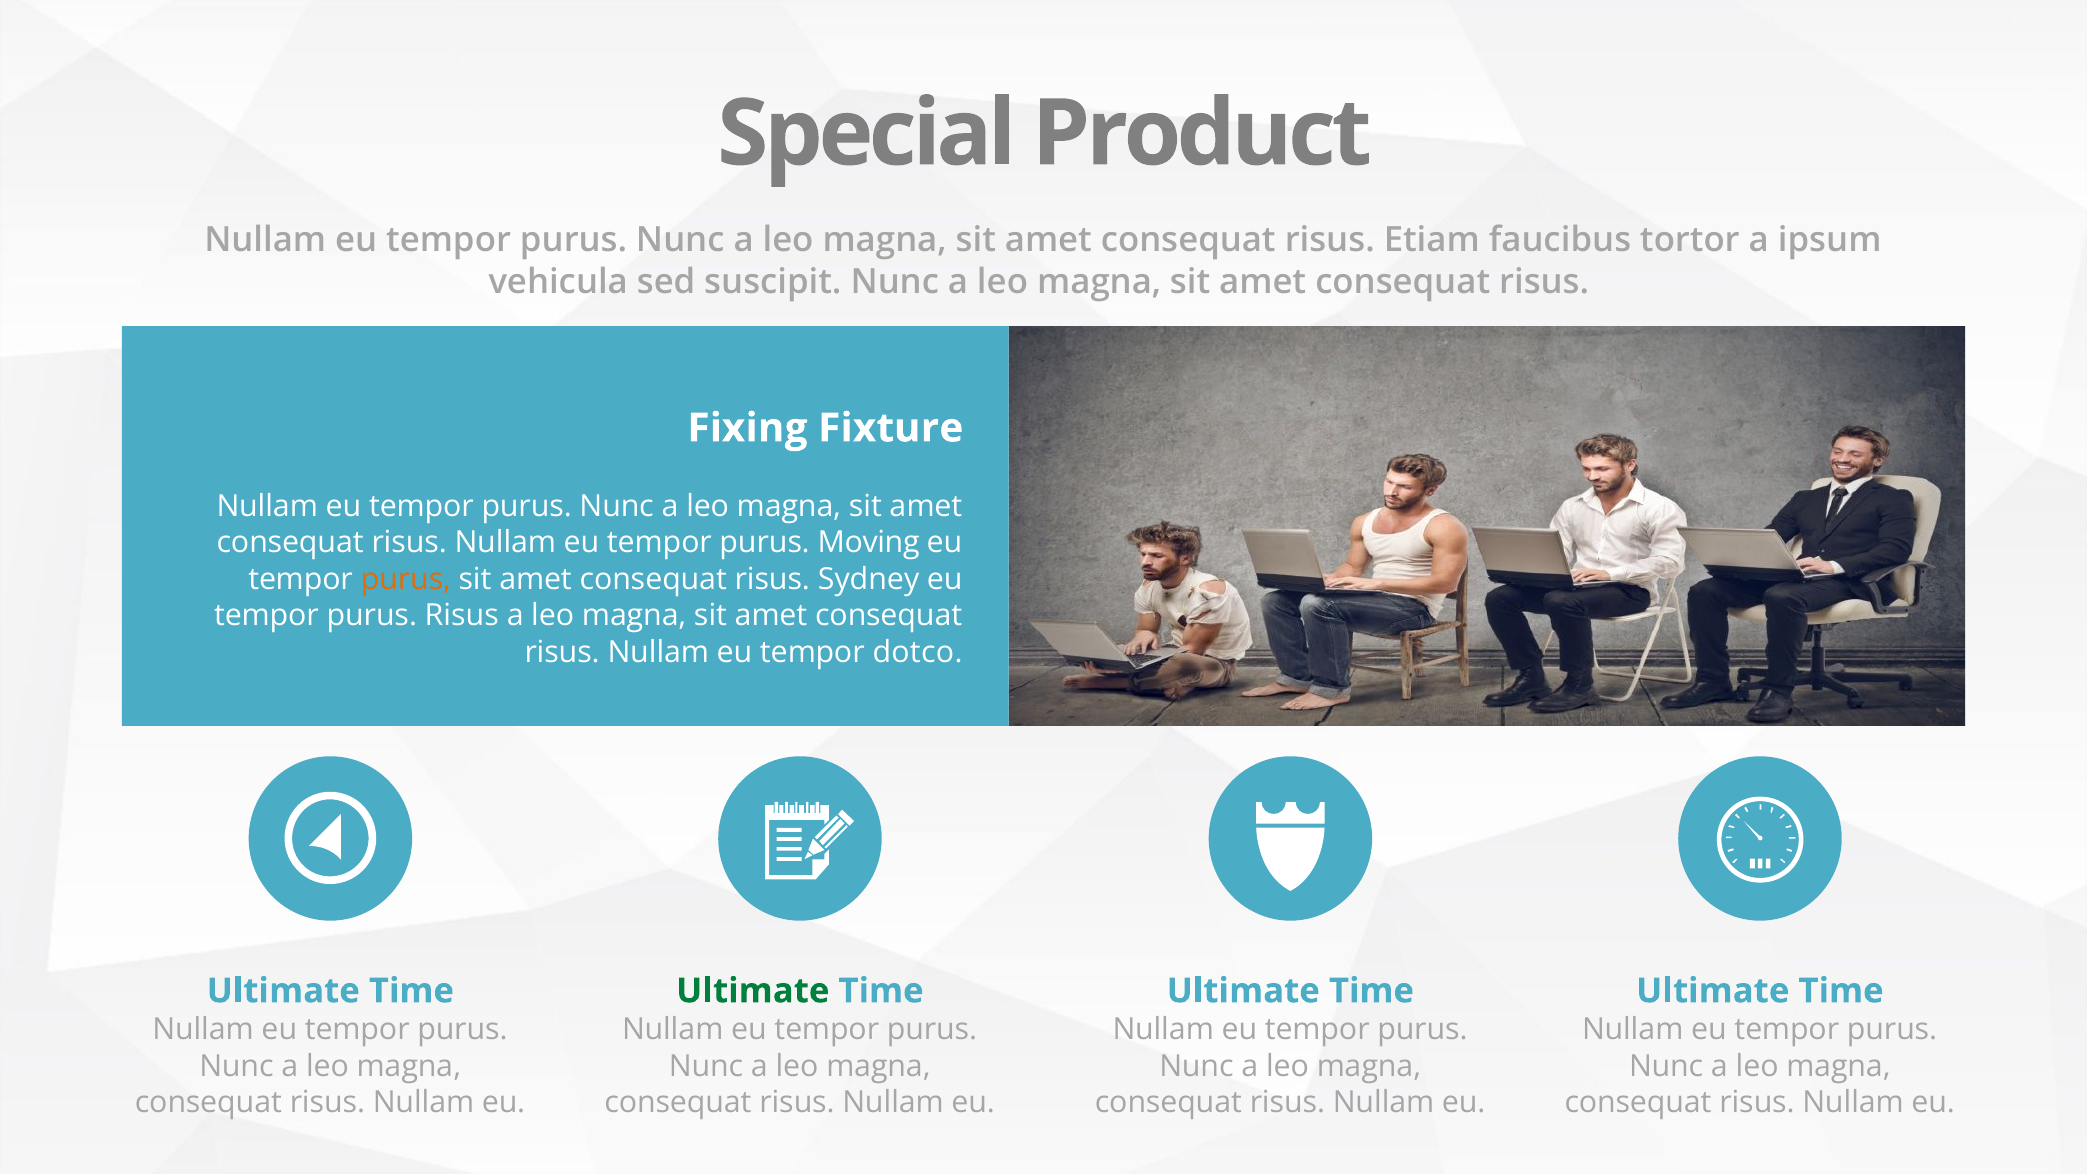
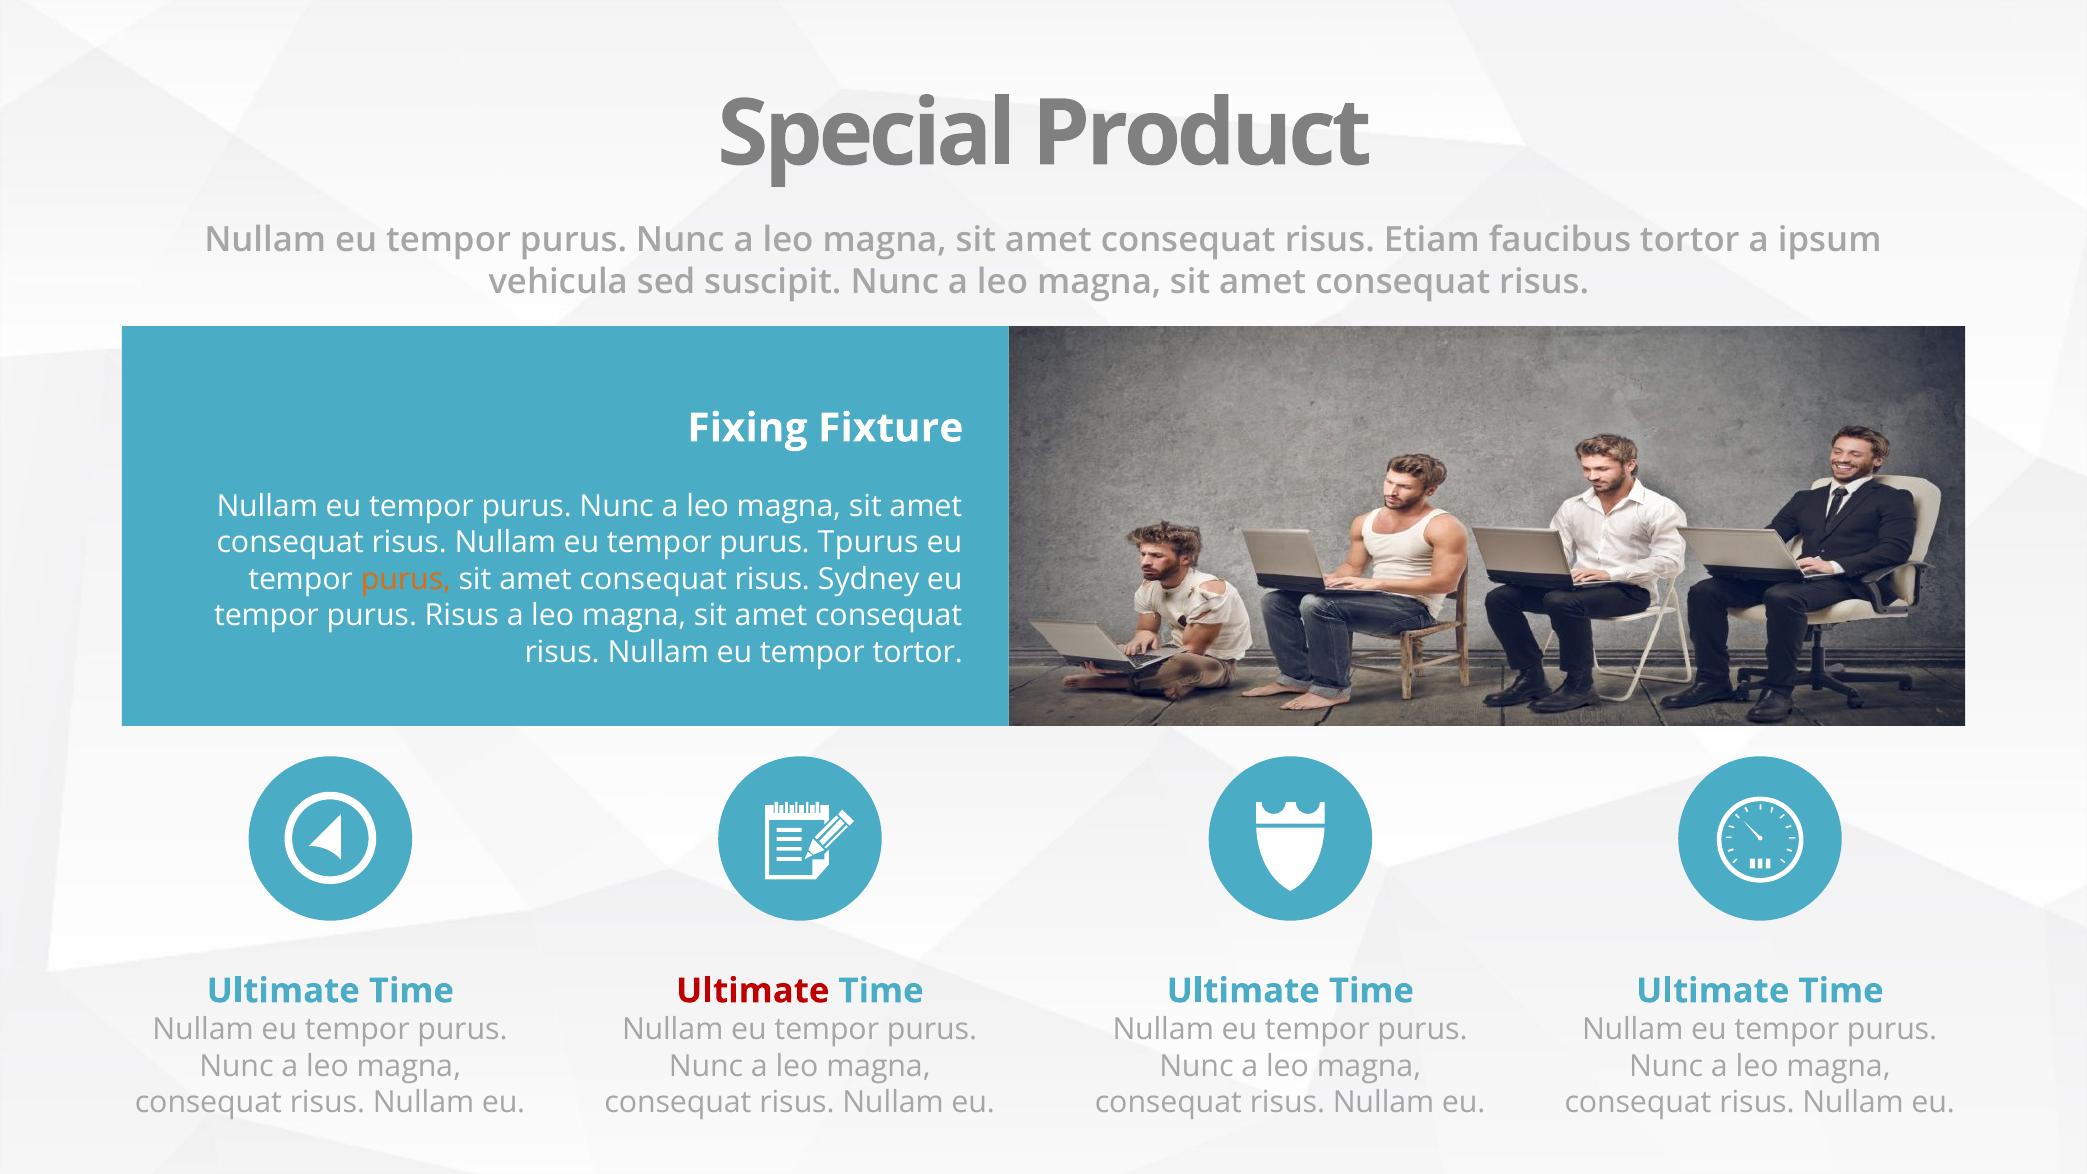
Moving: Moving -> Tpurus
tempor dotco: dotco -> tortor
Ultimate at (753, 991) colour: green -> red
